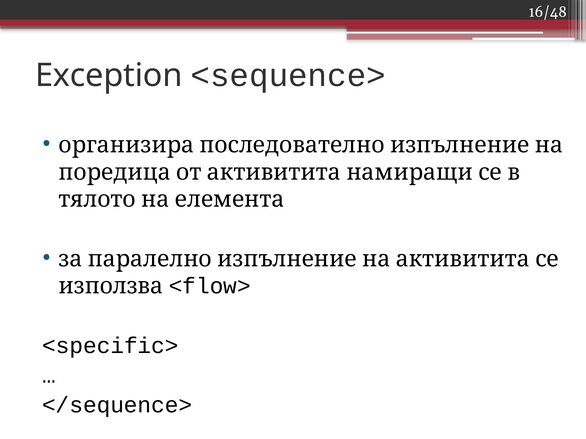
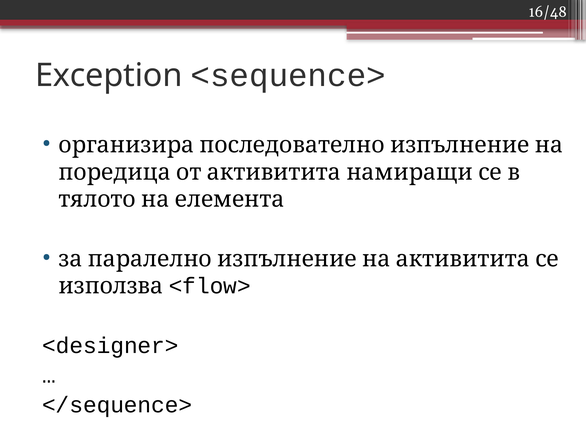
<specific>: <specific> -> <designer>
